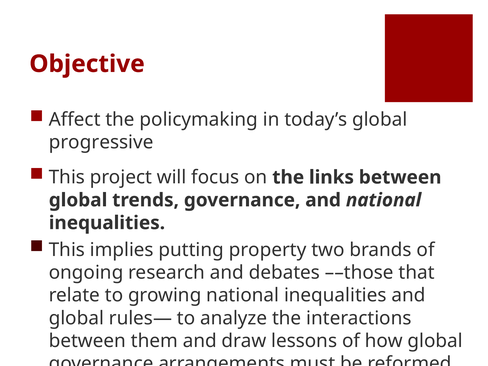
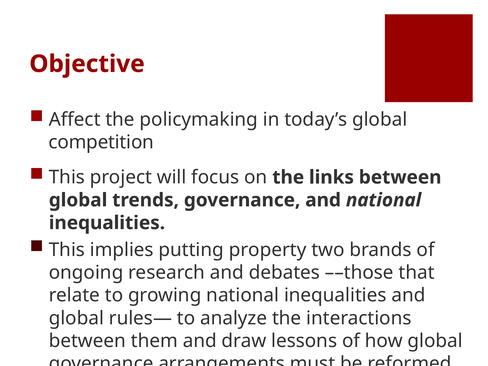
progressive: progressive -> competition
